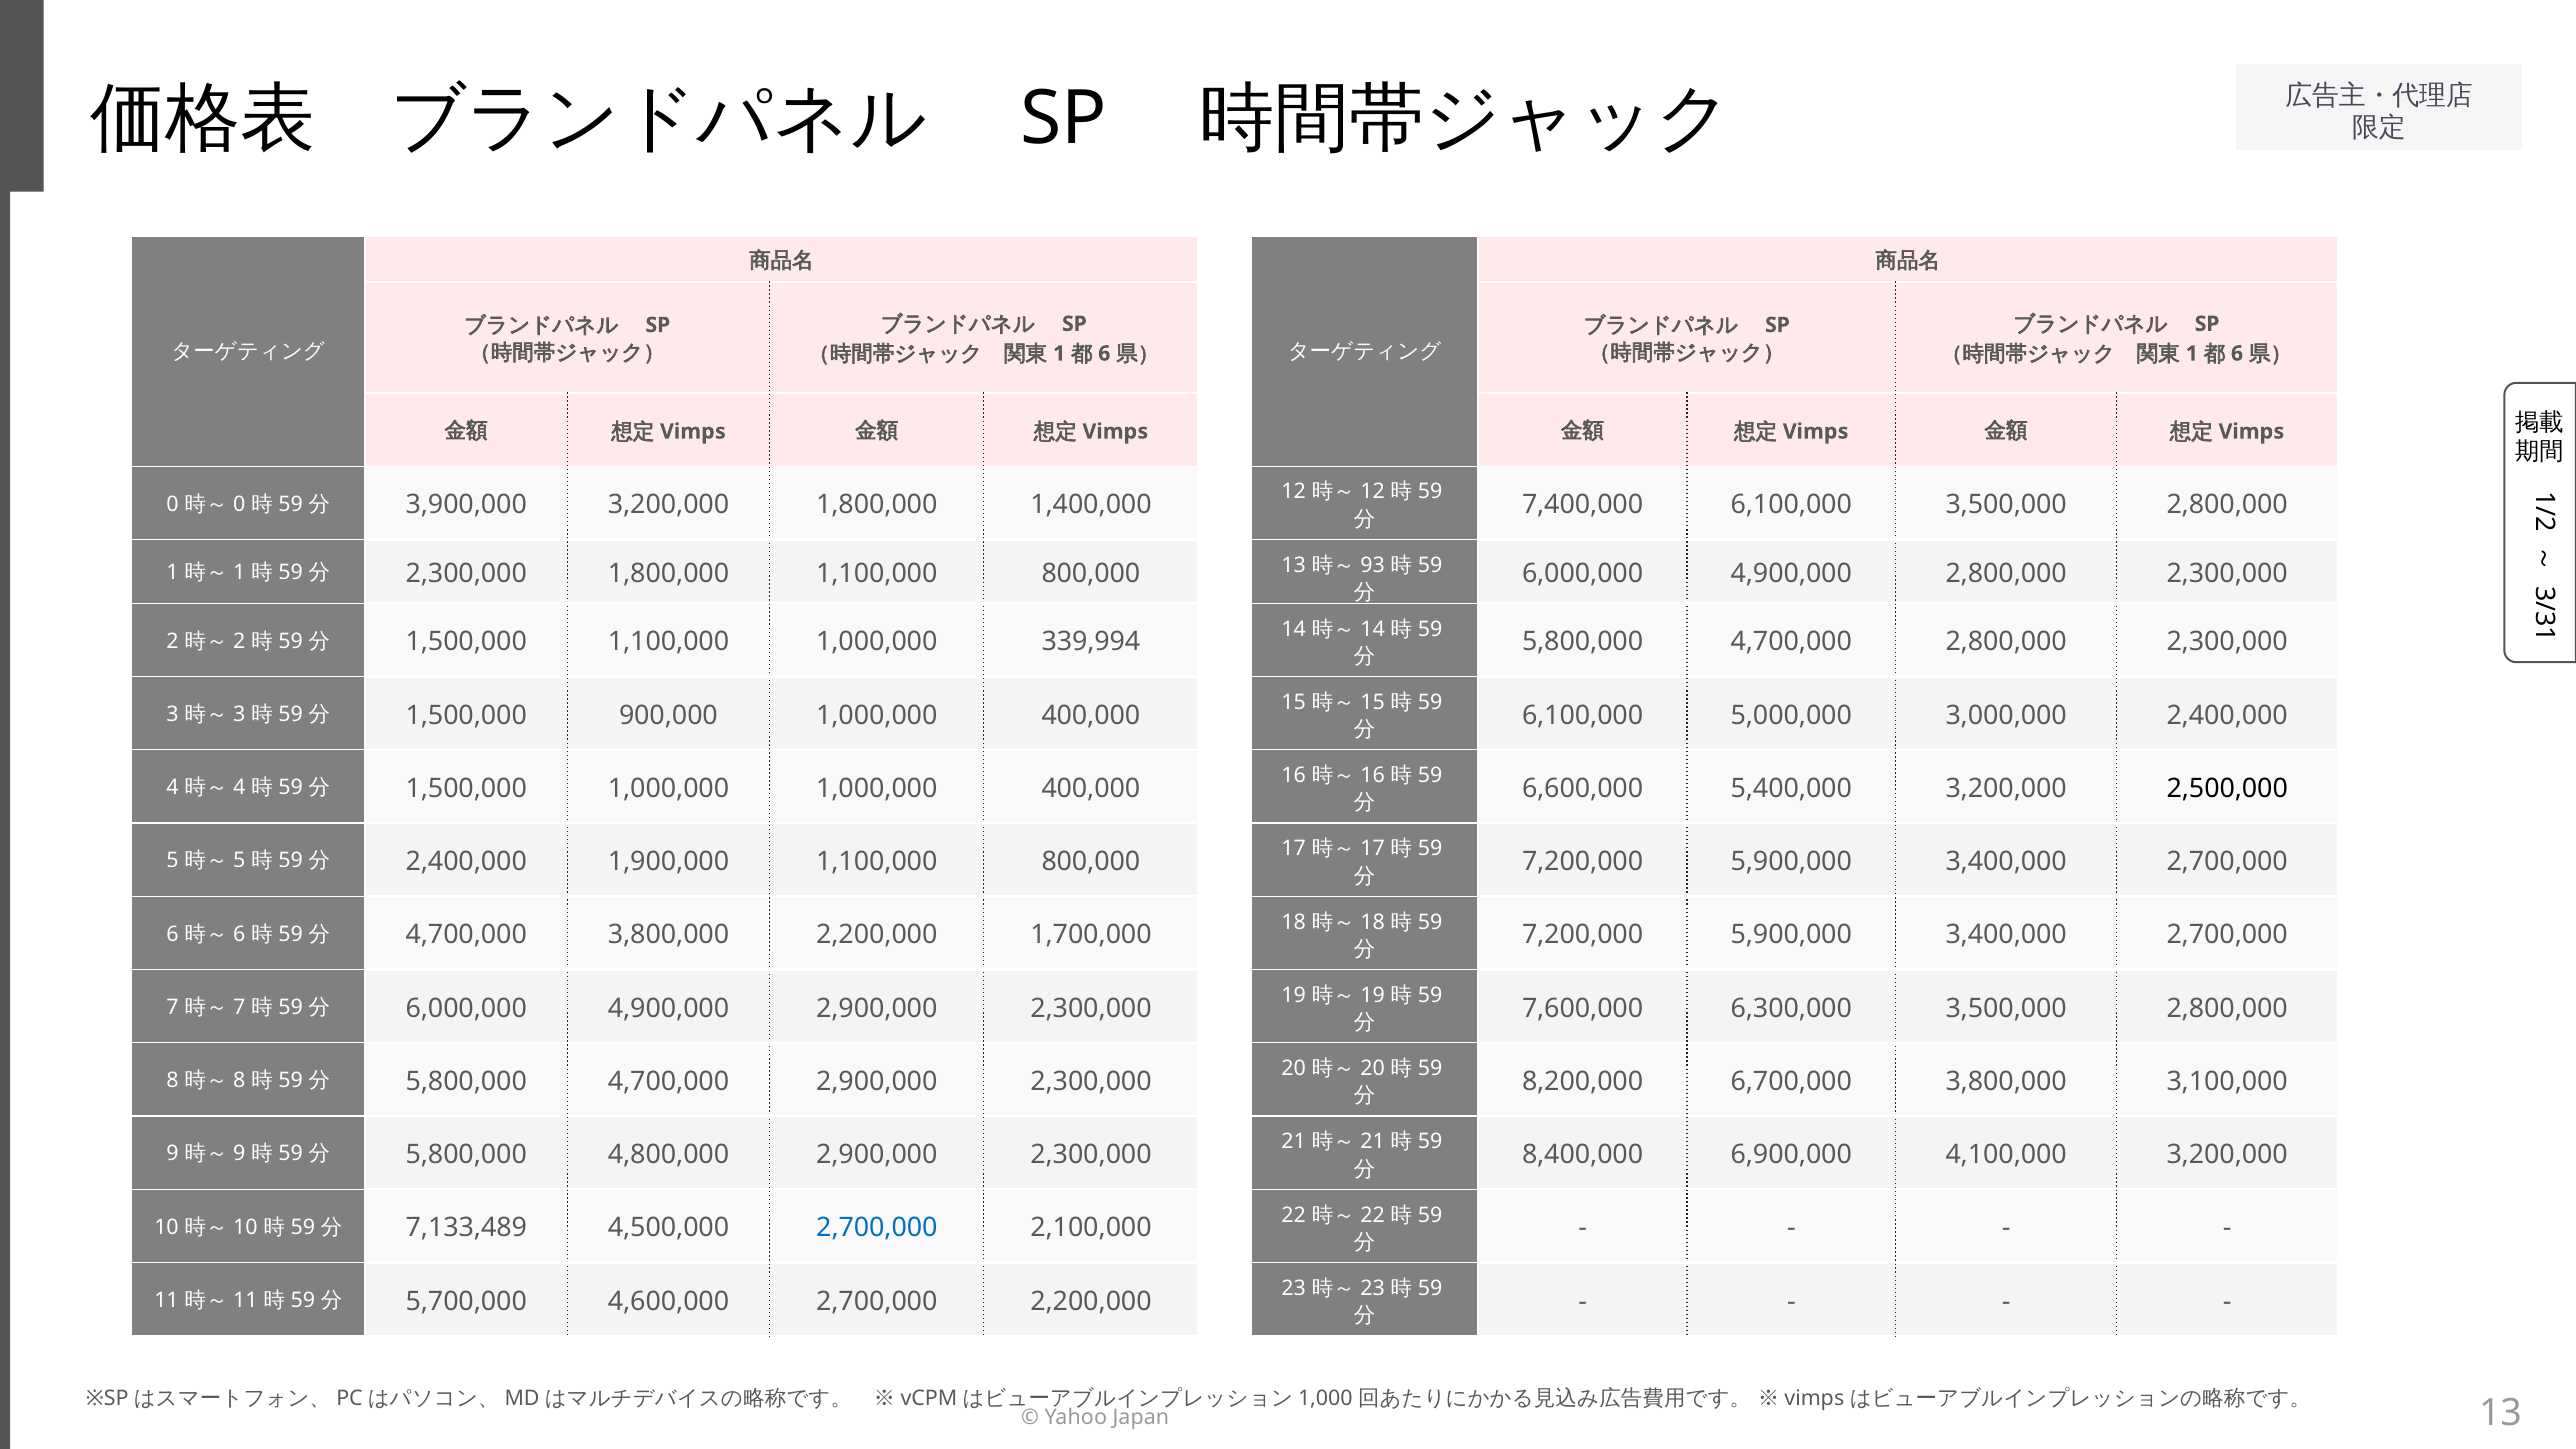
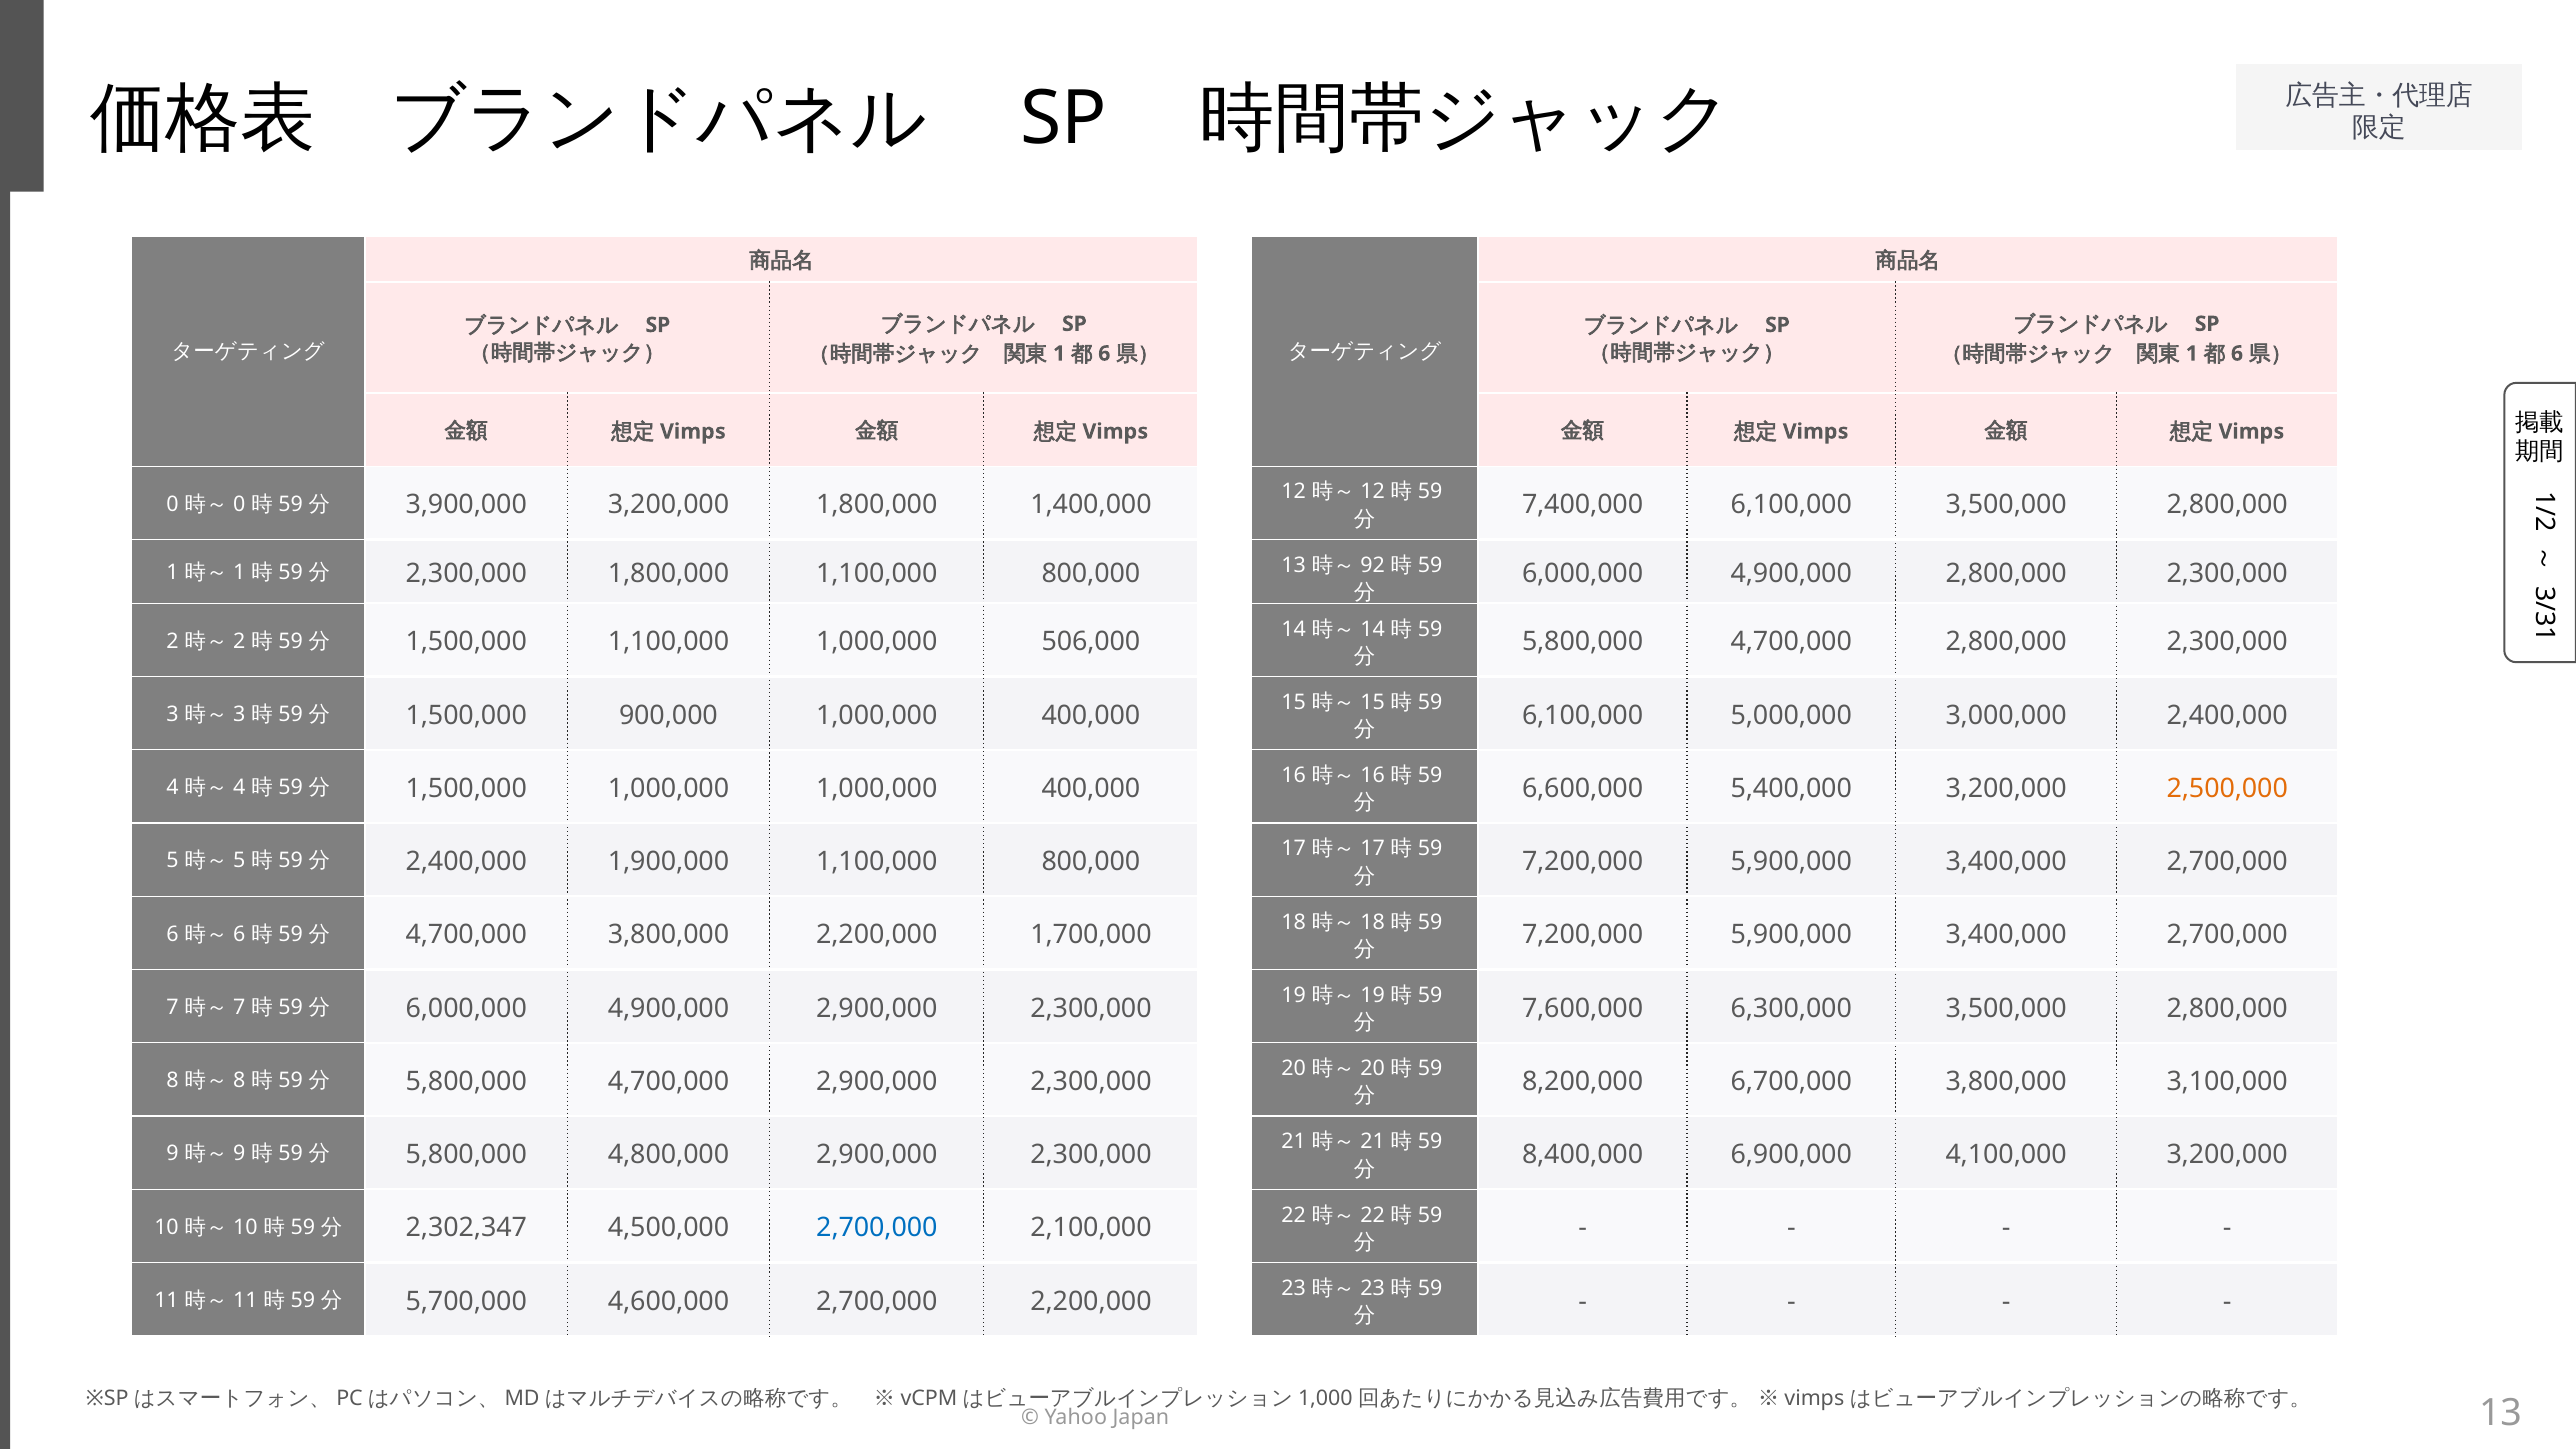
93: 93 -> 92
339,994: 339,994 -> 506,000
2,500,000 colour: black -> orange
7,133,489: 7,133,489 -> 2,302,347
